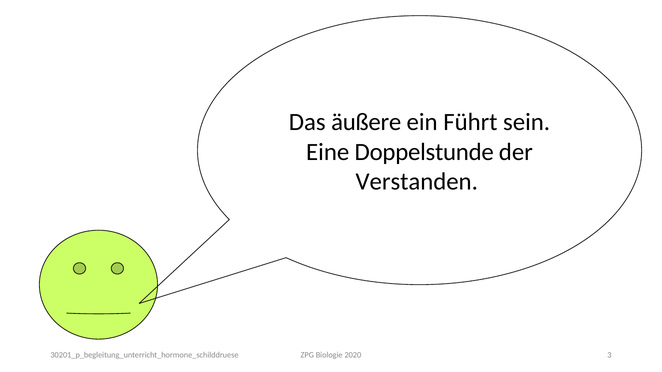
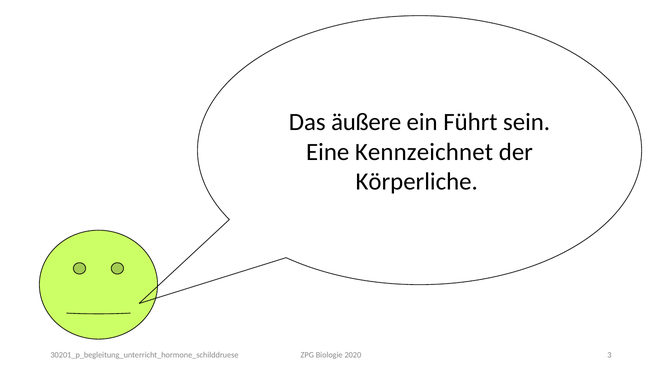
Doppelstunde: Doppelstunde -> Kennzeichnet
Verstanden: Verstanden -> Körperliche
